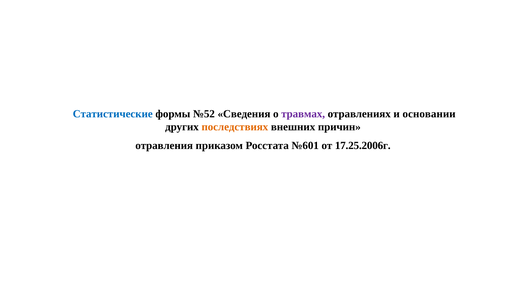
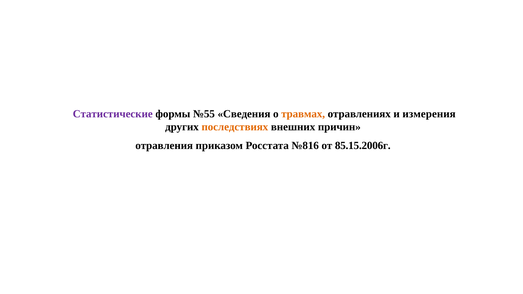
Статистические colour: blue -> purple
№52: №52 -> №55
травмах colour: purple -> orange
основании: основании -> измерения
№601: №601 -> №816
17.25.2006г: 17.25.2006г -> 85.15.2006г
